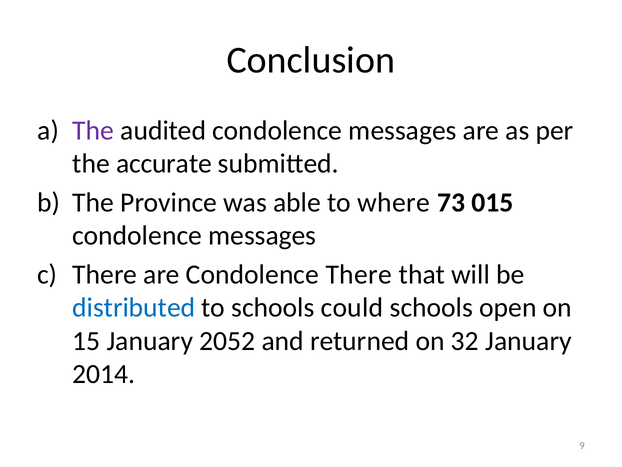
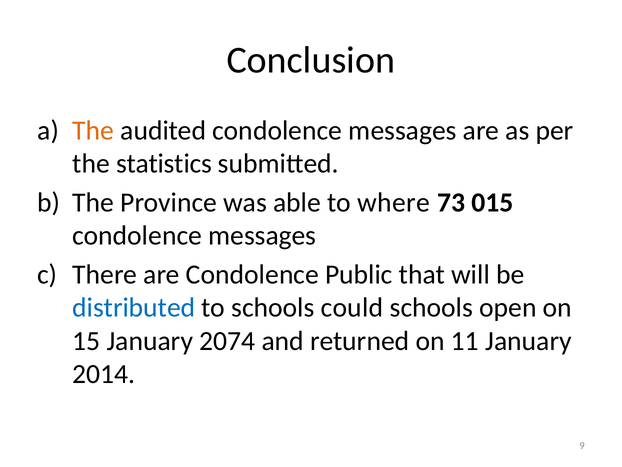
The at (93, 130) colour: purple -> orange
accurate: accurate -> statistics
Condolence There: There -> Public
2052: 2052 -> 2074
32: 32 -> 11
